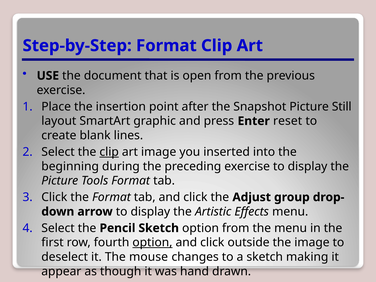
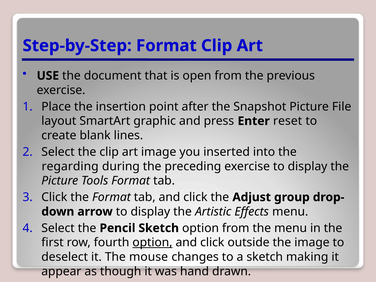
Still: Still -> File
clip at (109, 152) underline: present -> none
beginning: beginning -> regarding
